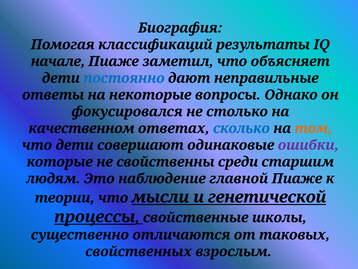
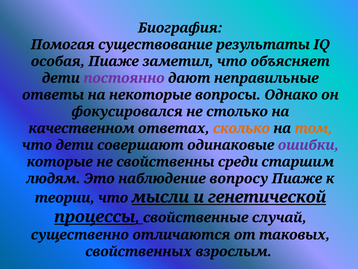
классификаций: классификаций -> существование
начале: начале -> особая
постоянно colour: blue -> purple
сколько colour: blue -> orange
главной: главной -> вопросу
школы: школы -> случай
